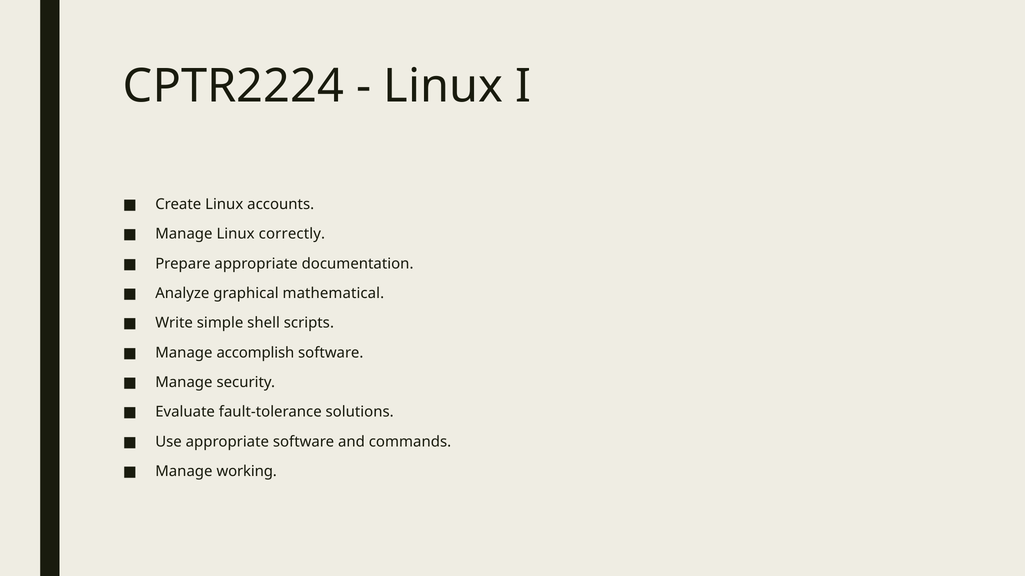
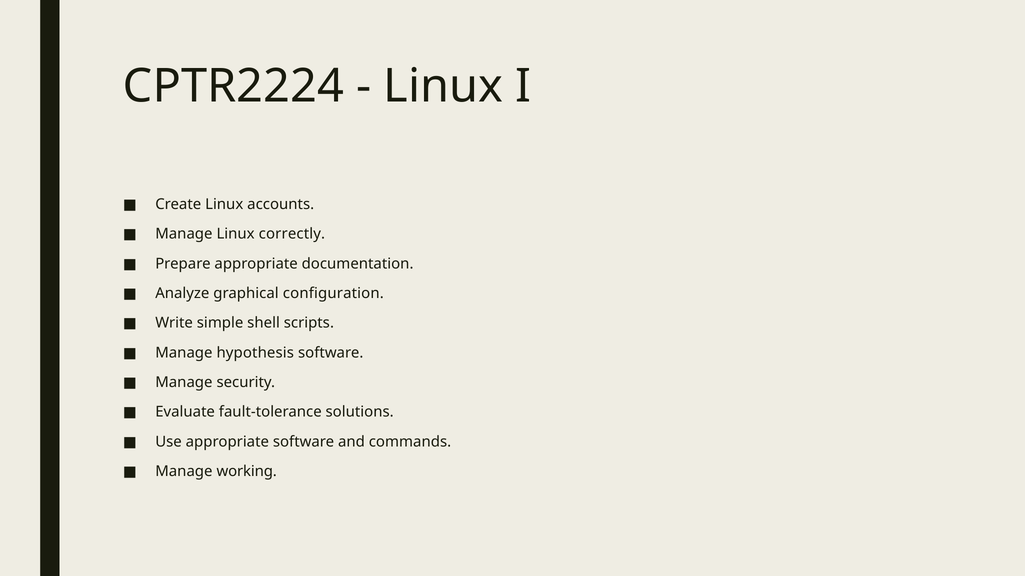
mathematical: mathematical -> configuration
accomplish: accomplish -> hypothesis
